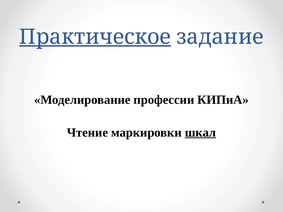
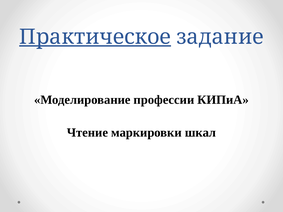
шкал underline: present -> none
